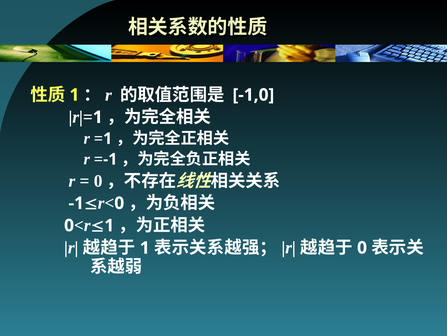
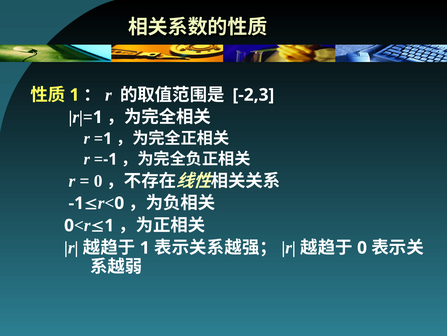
-1,0: -1,0 -> -2,3
